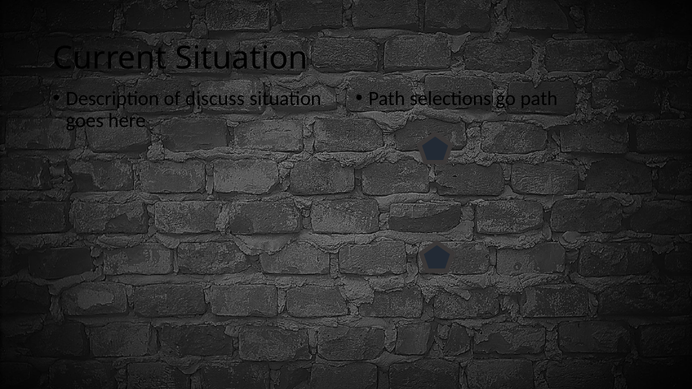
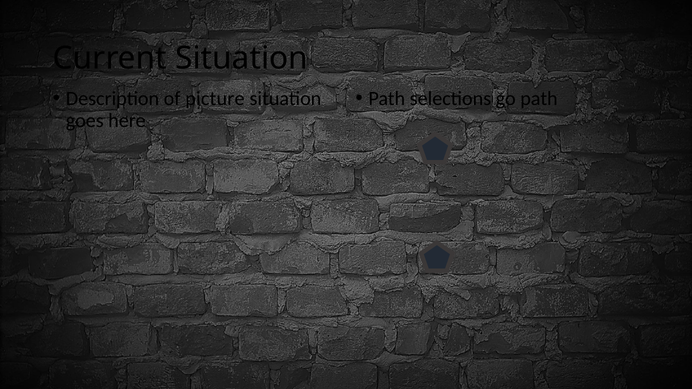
discuss: discuss -> picture
